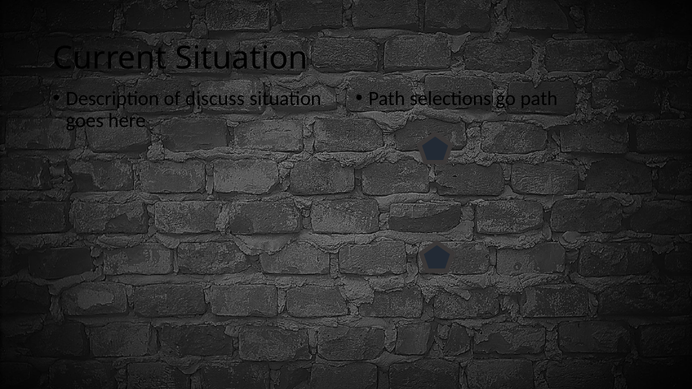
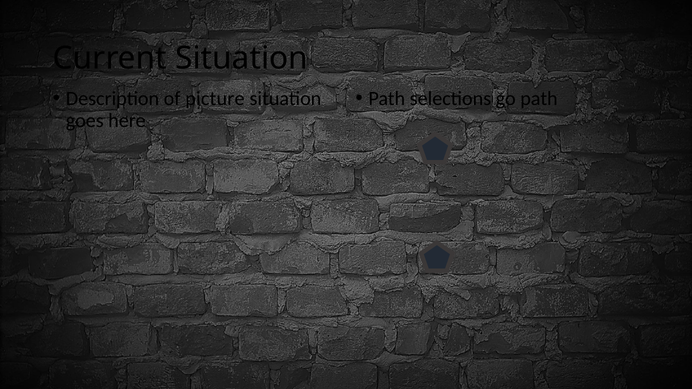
discuss: discuss -> picture
